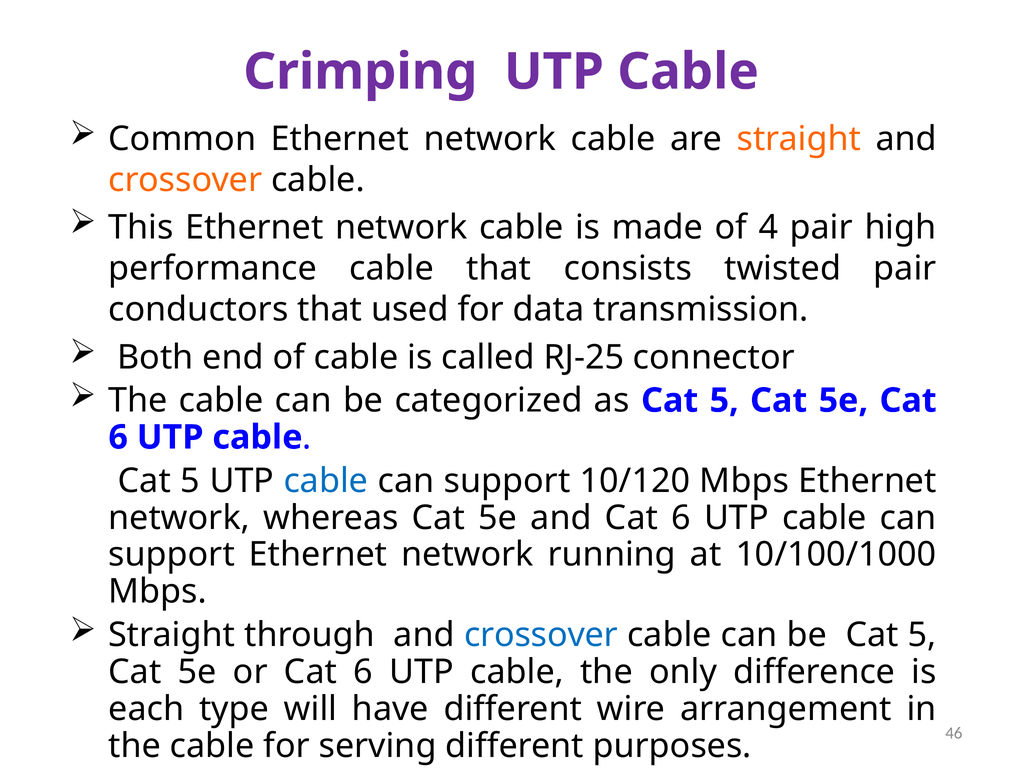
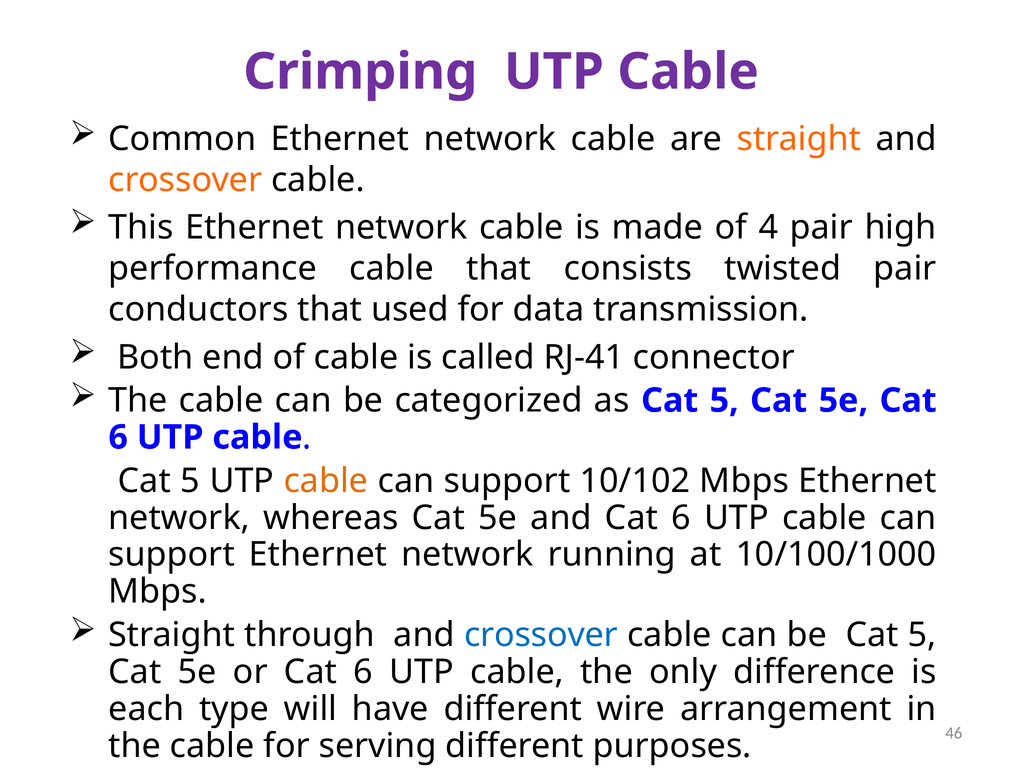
RJ-25: RJ-25 -> RJ-41
cable at (326, 481) colour: blue -> orange
10/120: 10/120 -> 10/102
